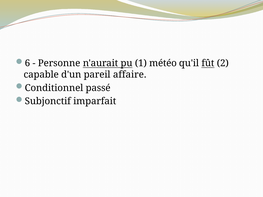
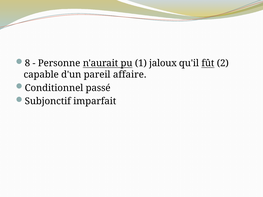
6: 6 -> 8
météo: météo -> jaloux
